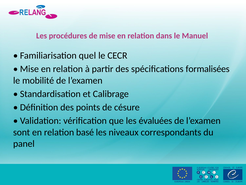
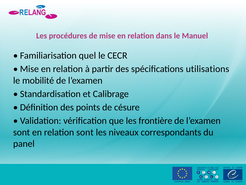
formalisées: formalisées -> utilisations
évaluées: évaluées -> frontière
relation basé: basé -> sont
